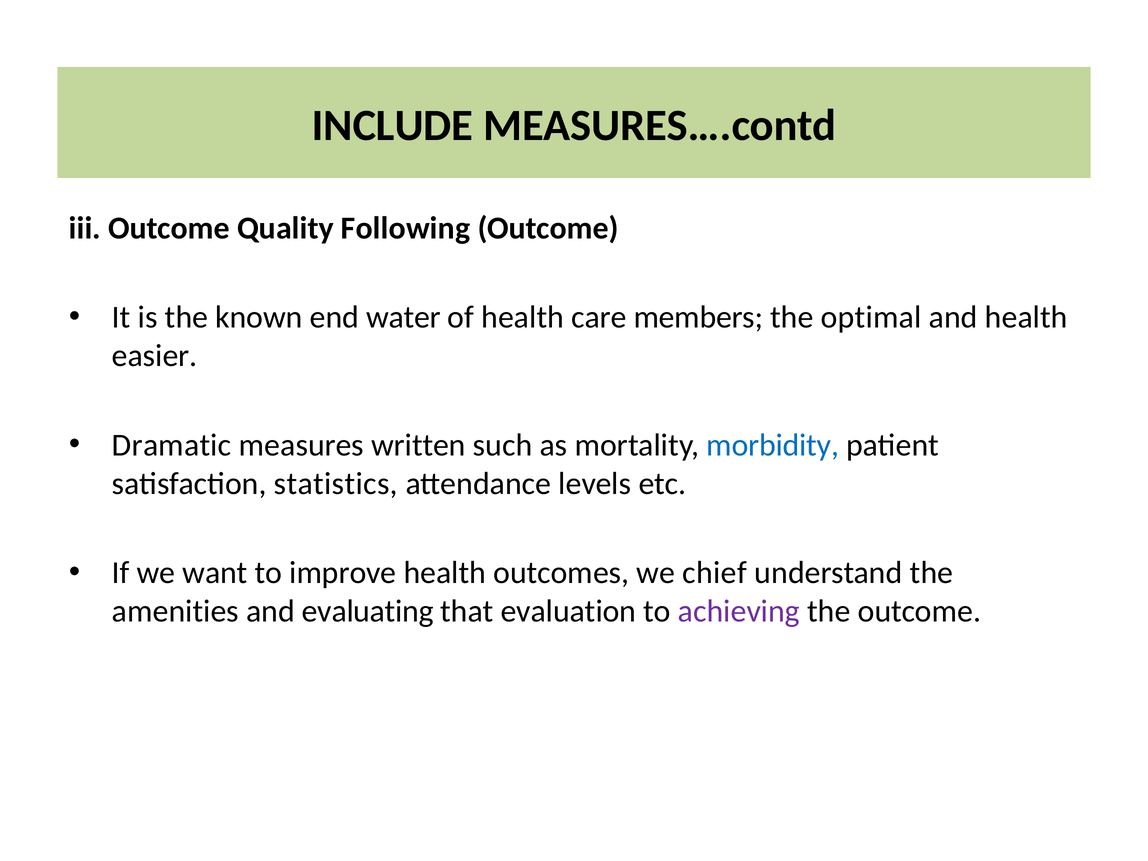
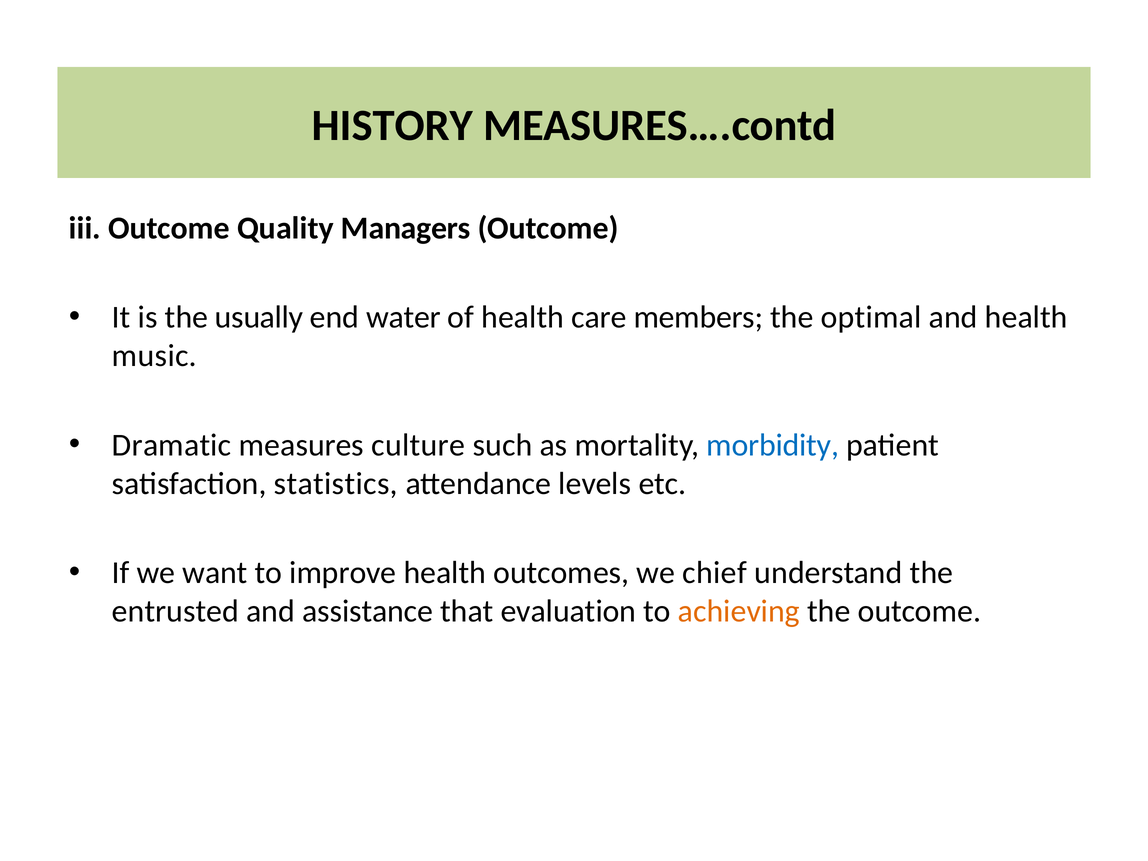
INCLUDE: INCLUDE -> HISTORY
Following: Following -> Managers
known: known -> usually
easier: easier -> music
written: written -> culture
amenities: amenities -> entrusted
evaluating: evaluating -> assistance
achieving colour: purple -> orange
